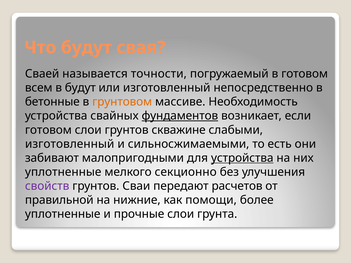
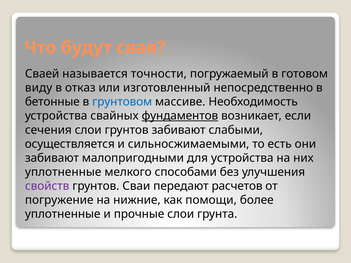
всем: всем -> виду
в будут: будут -> отказ
грунтовом colour: orange -> blue
готовом at (48, 130): готовом -> сечения
грунтов скважине: скважине -> забивают
изготовленный at (70, 144): изготовленный -> осуществляется
устройства at (242, 158) underline: present -> none
секционно: секционно -> способами
правильной: правильной -> погружение
